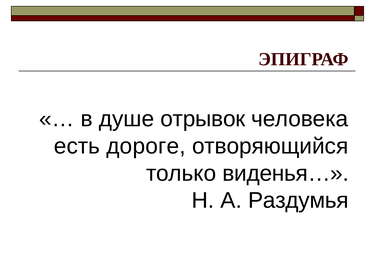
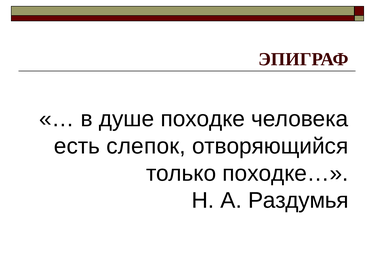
отрывок: отрывок -> походке
дороге: дороге -> слепок
виденья…: виденья… -> походке…
